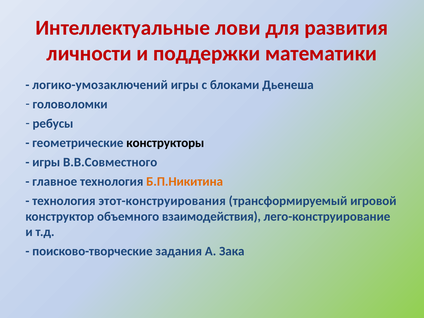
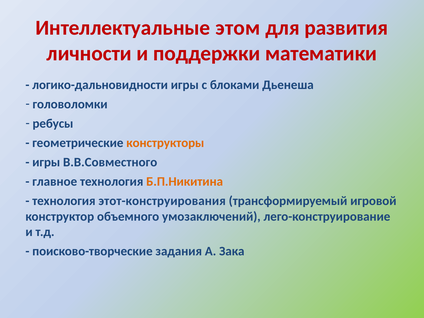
лови: лови -> этом
логико-умозаключений: логико-умозаключений -> логико-дальновидности
конструкторы colour: black -> orange
взаимодействия: взаимодействия -> умозаключений
